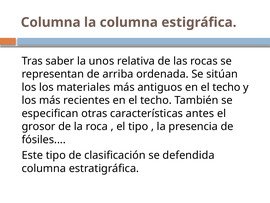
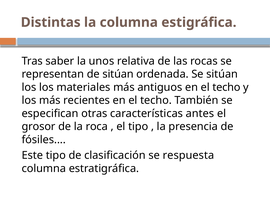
Columna at (51, 22): Columna -> Distintas
de arriba: arriba -> sitúan
defendida: defendida -> respuesta
